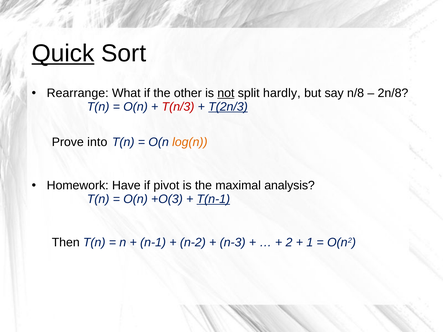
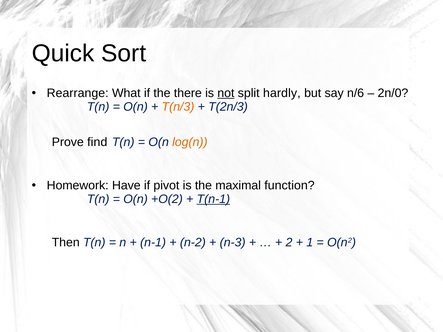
Quick underline: present -> none
other: other -> there
n/8: n/8 -> n/6
2n/8: 2n/8 -> 2n/0
T(n/3 colour: red -> orange
T(2n/3 underline: present -> none
into: into -> find
analysis: analysis -> function
+O(3: +O(3 -> +O(2
